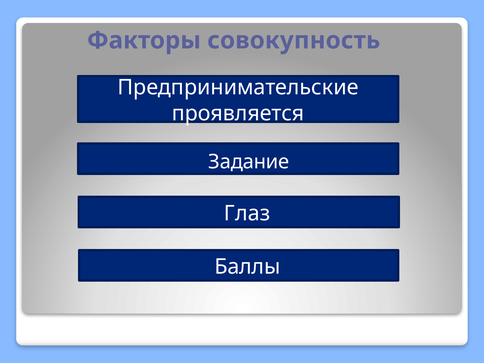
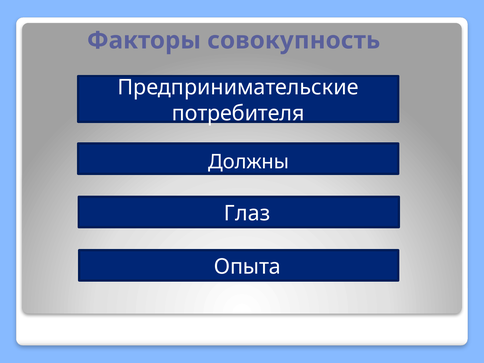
проявляется: проявляется -> потребителя
Задание: Задание -> Должны
Баллы: Баллы -> Опыта
